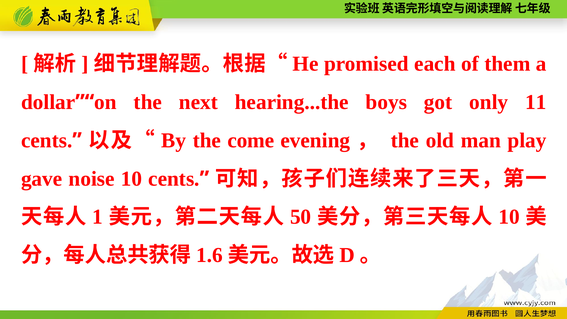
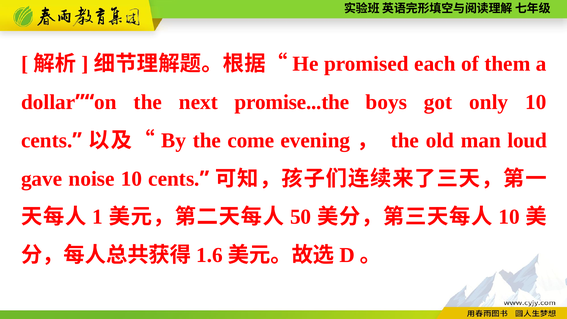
hearing...the: hearing...the -> promise...the
only 11: 11 -> 10
play: play -> loud
